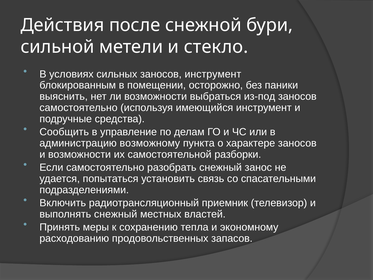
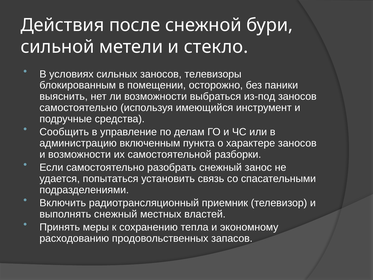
заносов инструмент: инструмент -> телевизоры
возможному: возможному -> включенным
